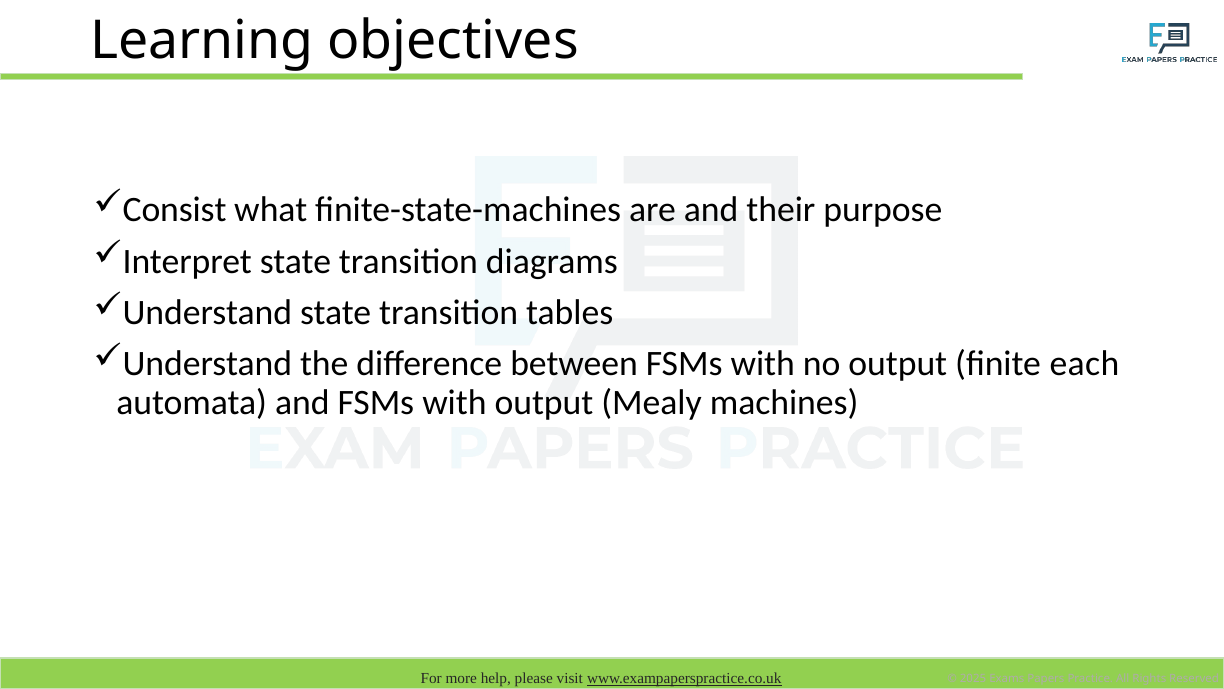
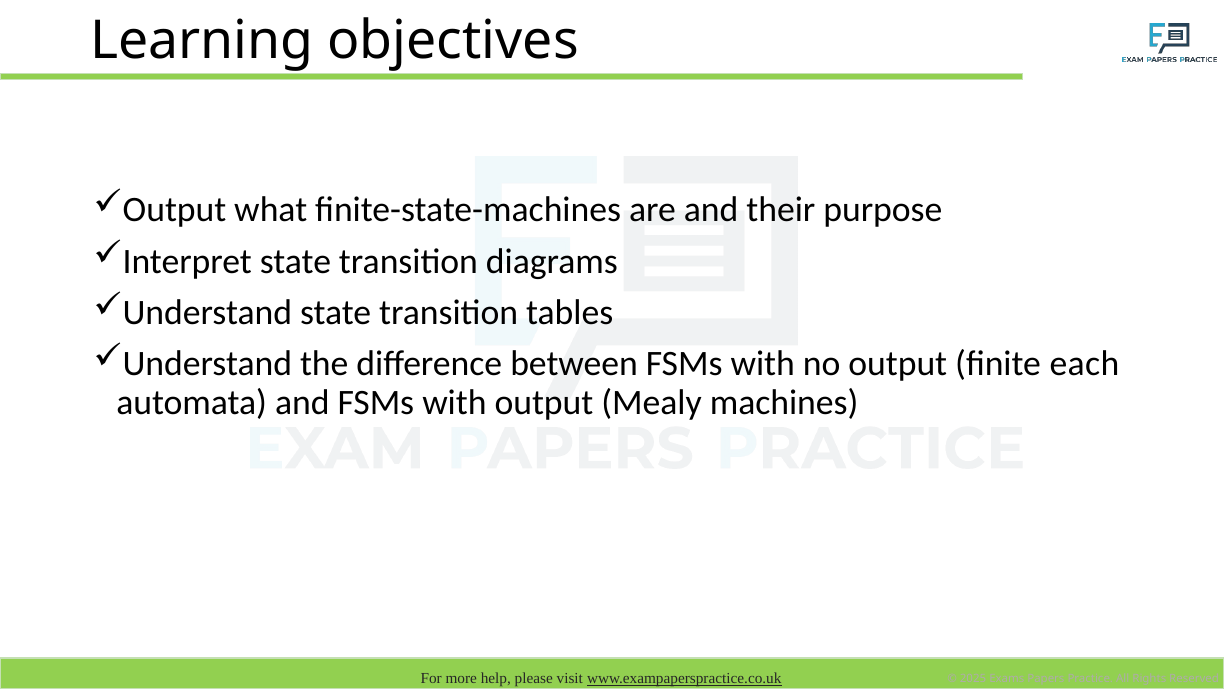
Consist at (175, 210): Consist -> Output
